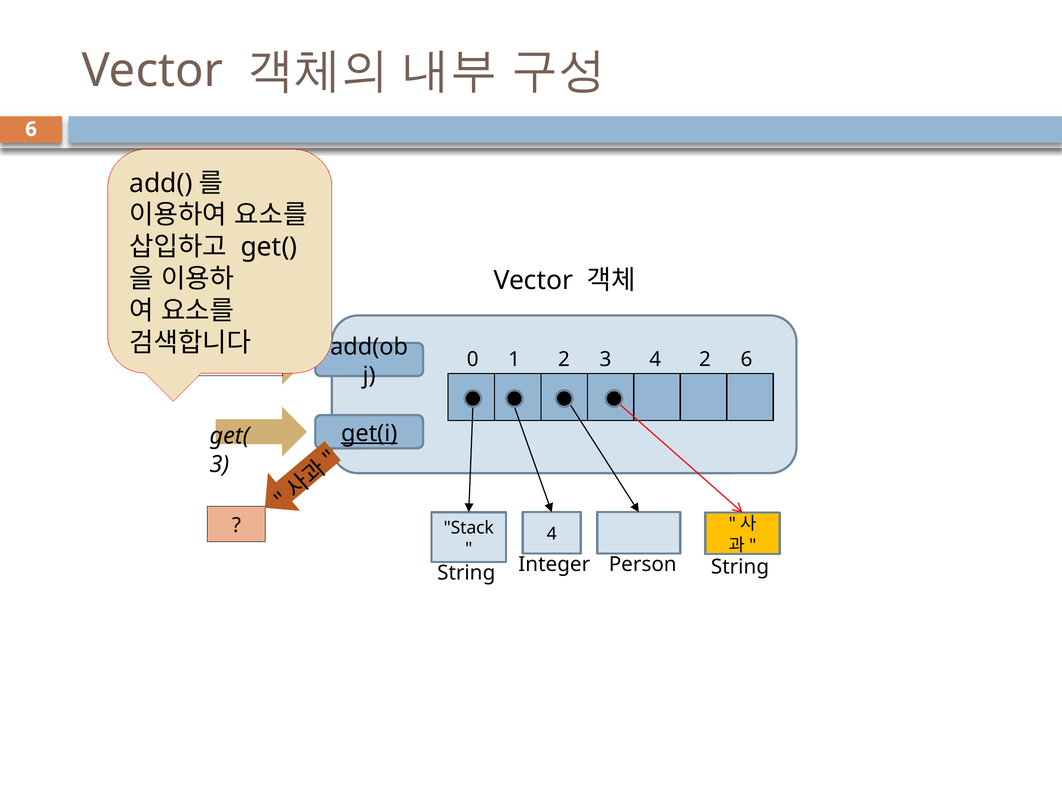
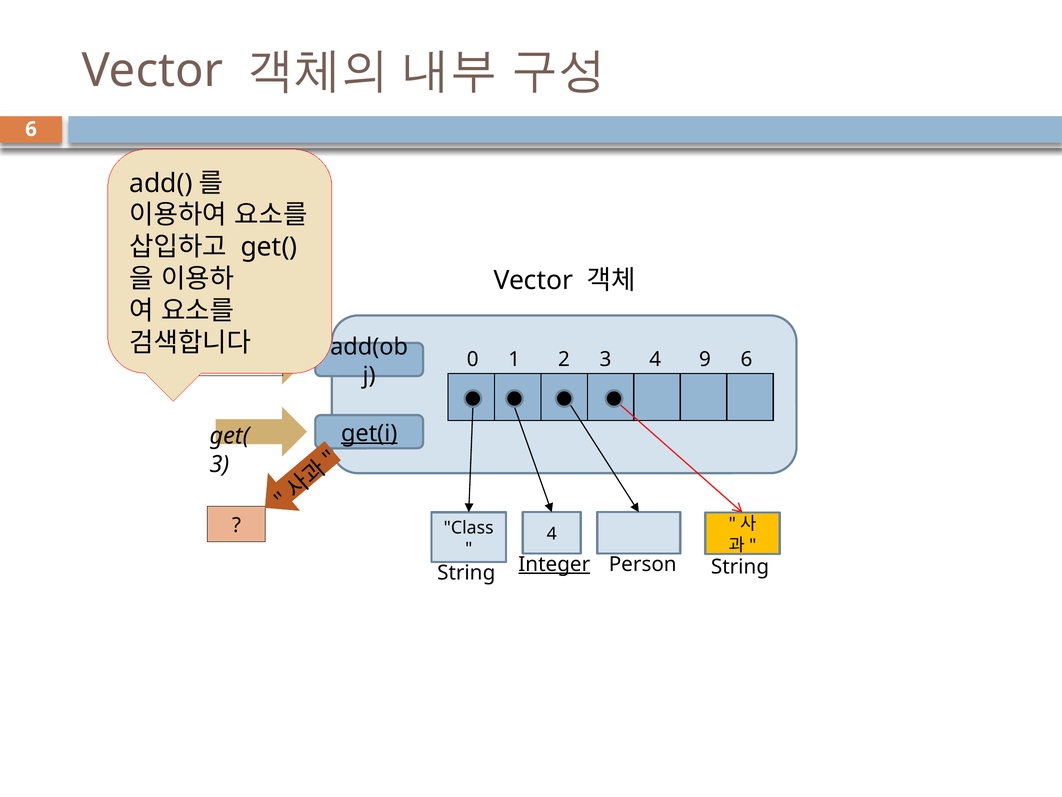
4 2: 2 -> 9
Stack: Stack -> Class
Integer underline: none -> present
